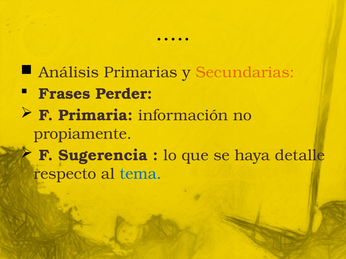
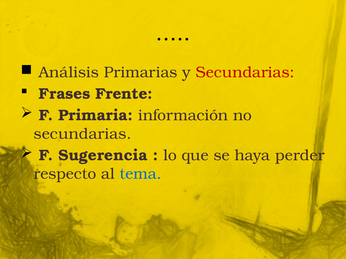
Secundarias at (245, 73) colour: orange -> red
Perder: Perder -> Frente
propiamente at (83, 134): propiamente -> secundarias
detalle: detalle -> perder
